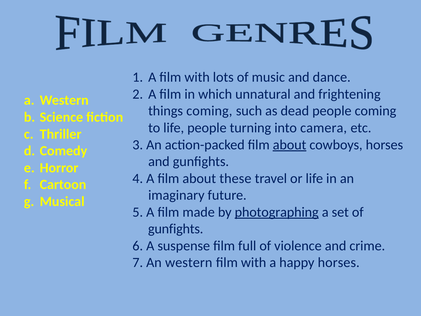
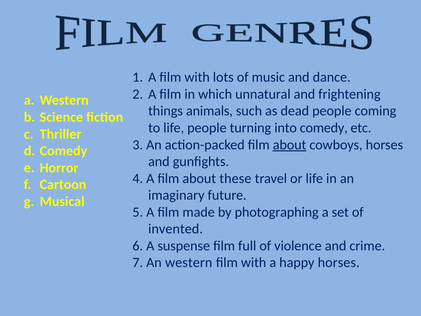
things coming: coming -> animals
into camera: camera -> comedy
photographing underline: present -> none
gunfights at (176, 229): gunfights -> invented
